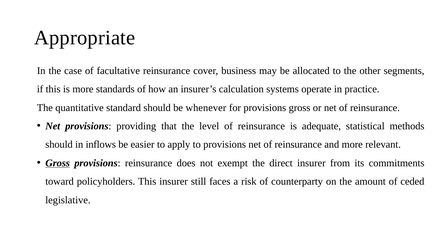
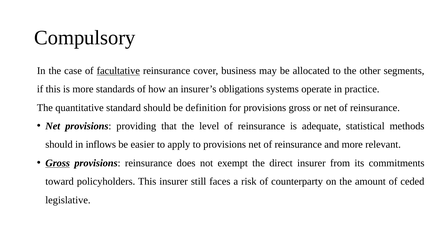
Appropriate: Appropriate -> Compulsory
facultative underline: none -> present
calculation: calculation -> obligations
whenever: whenever -> definition
